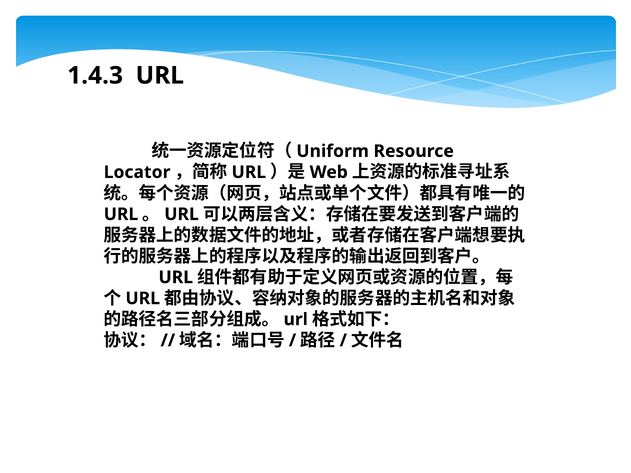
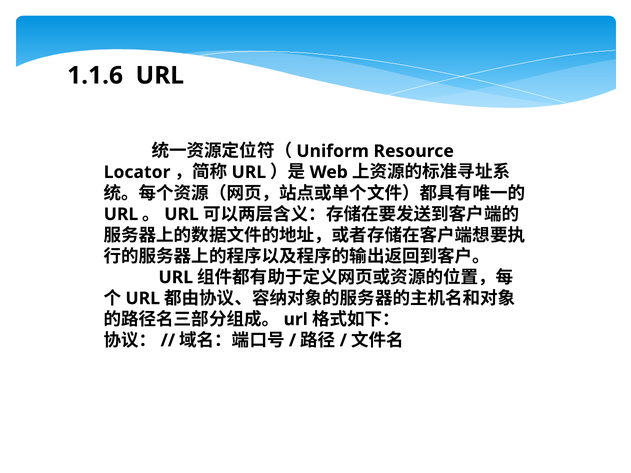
1.4.3: 1.4.3 -> 1.1.6
